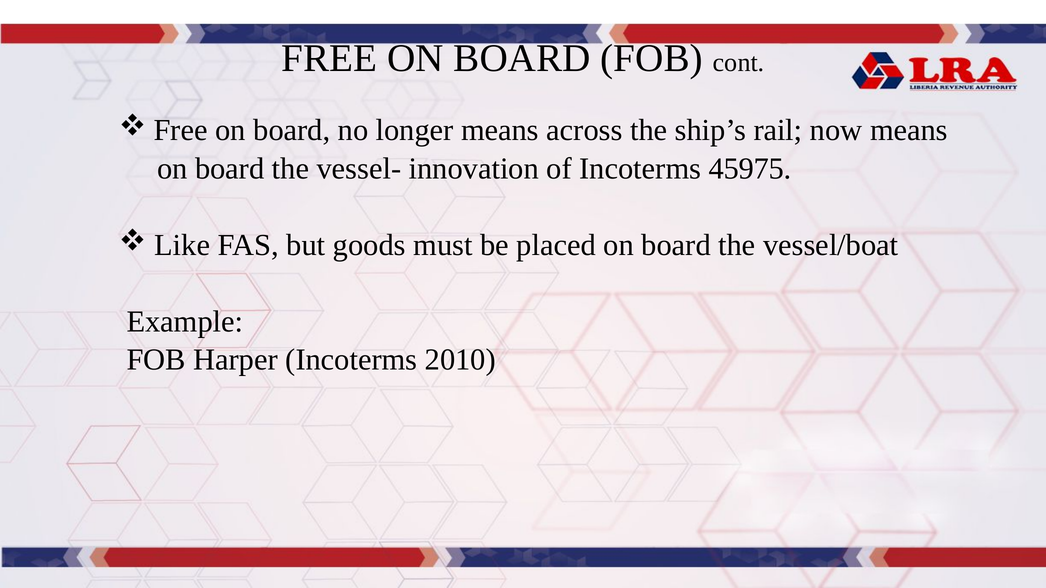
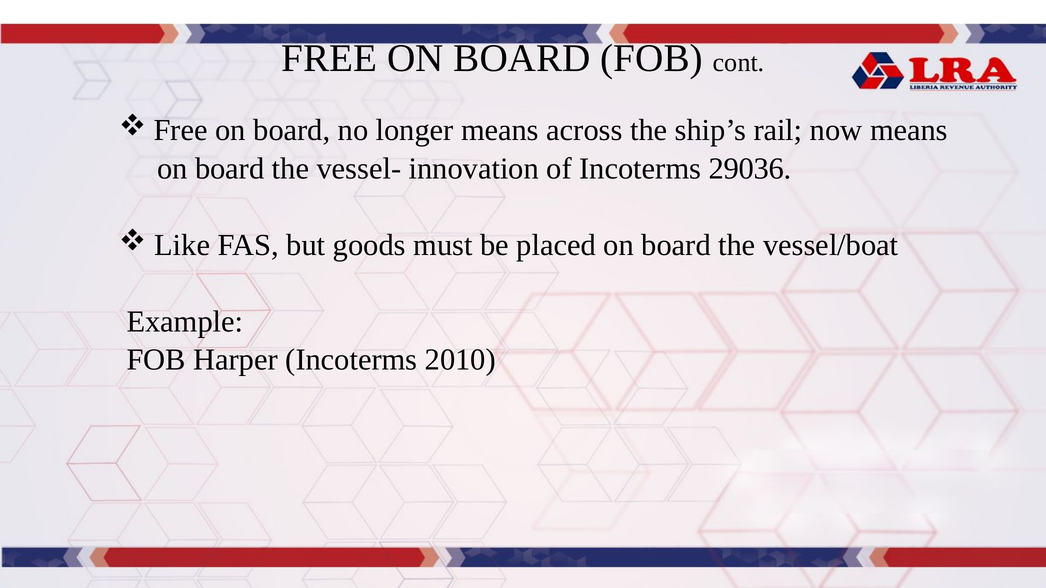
45975: 45975 -> 29036
